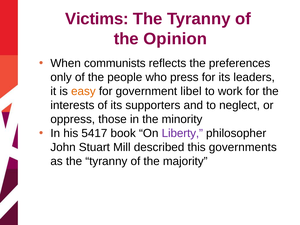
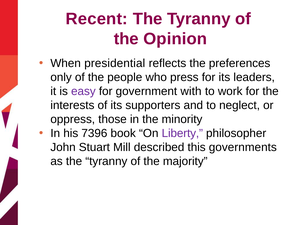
Victims: Victims -> Recent
communists: communists -> presidential
easy colour: orange -> purple
libel: libel -> with
5417: 5417 -> 7396
